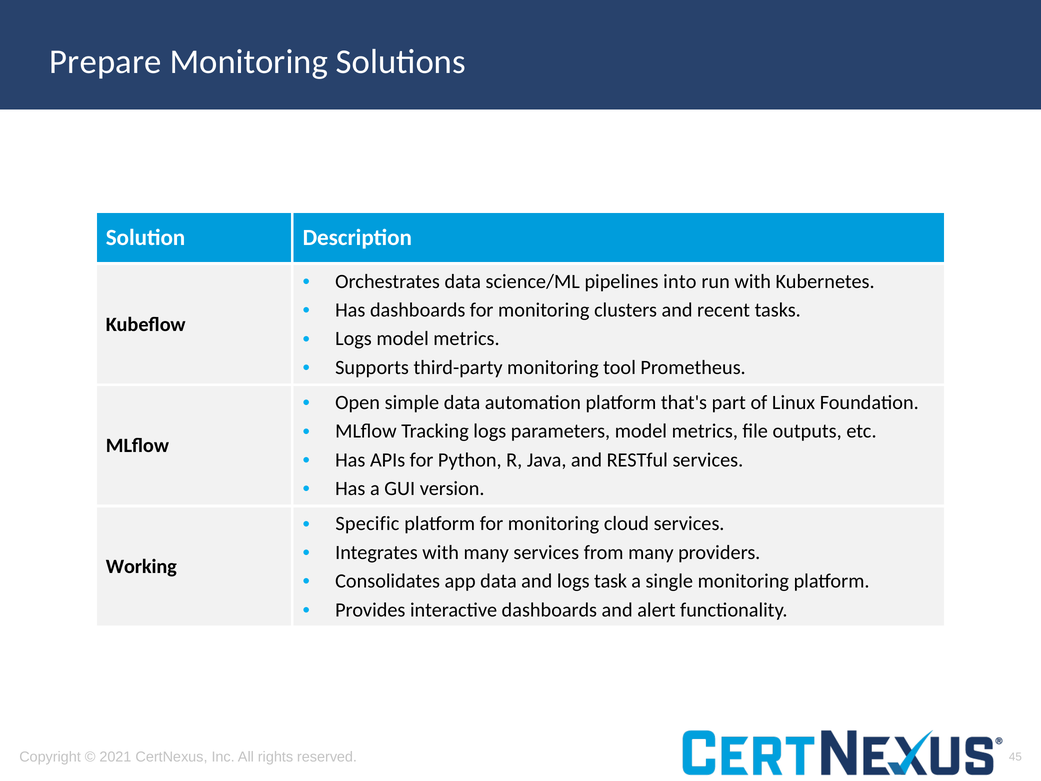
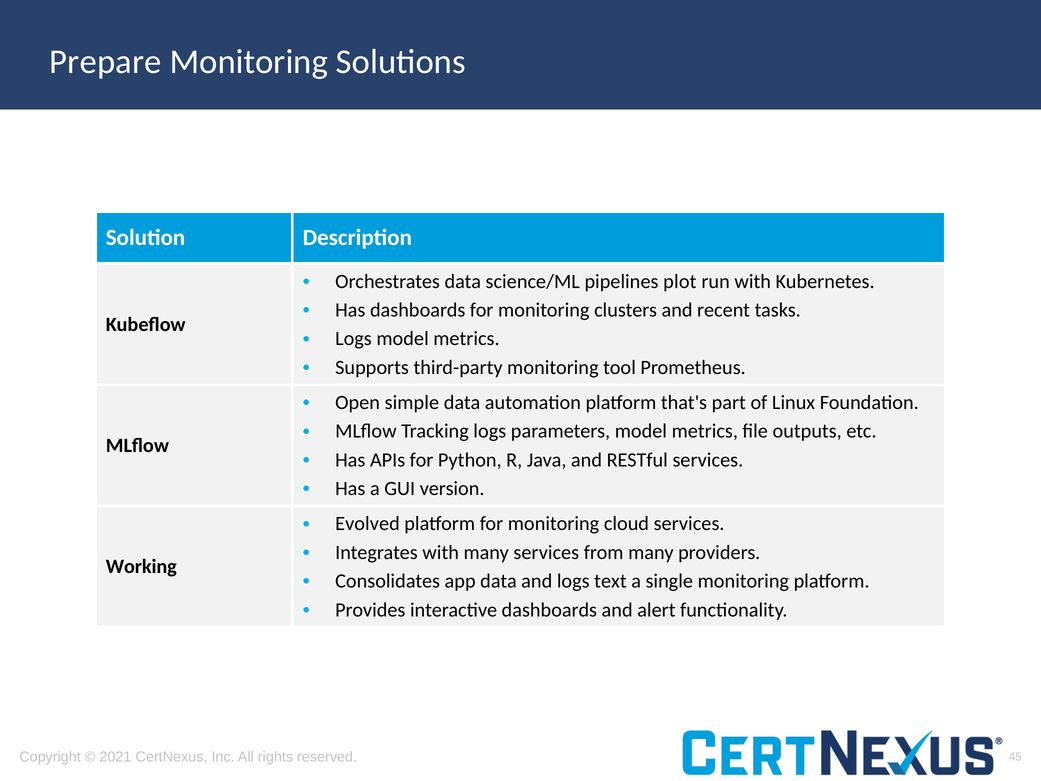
into: into -> plot
Specific: Specific -> Evolved
task: task -> text
